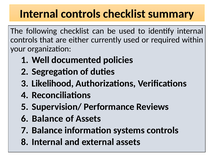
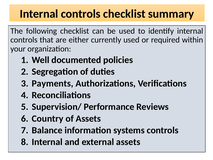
Likelihood: Likelihood -> Payments
Balance at (48, 118): Balance -> Country
